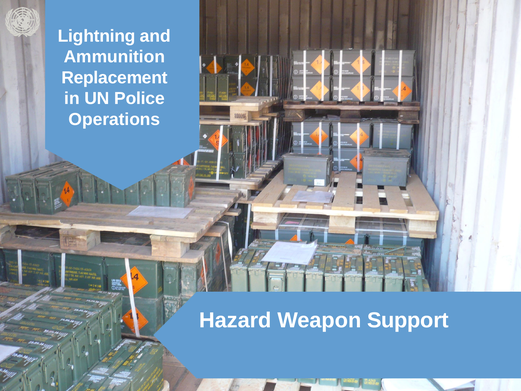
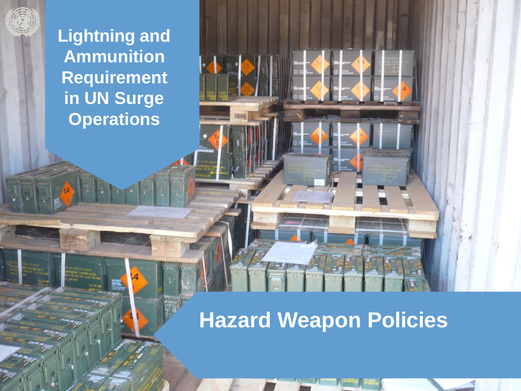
Replacement: Replacement -> Requirement
Police: Police -> Surge
Support: Support -> Policies
